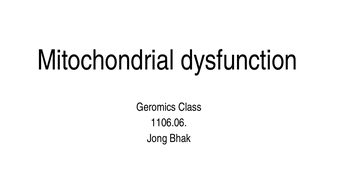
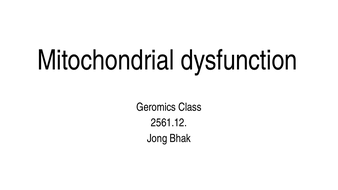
1106.06: 1106.06 -> 2561.12
